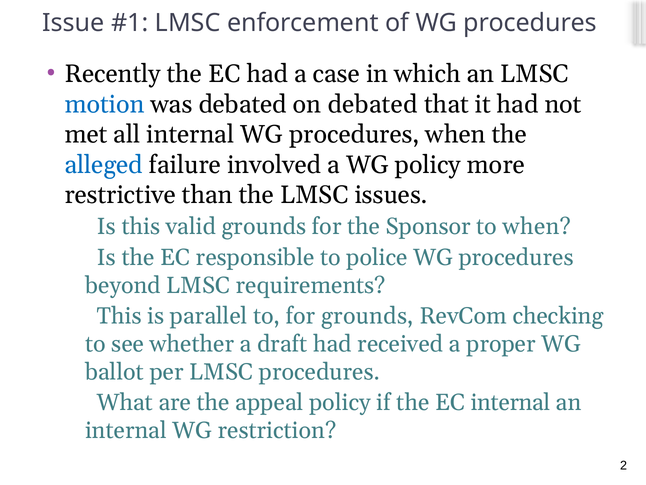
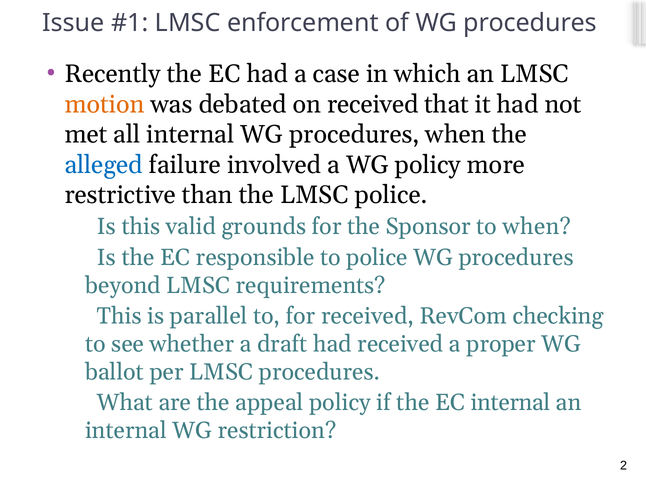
motion colour: blue -> orange
on debated: debated -> received
LMSC issues: issues -> police
for grounds: grounds -> received
